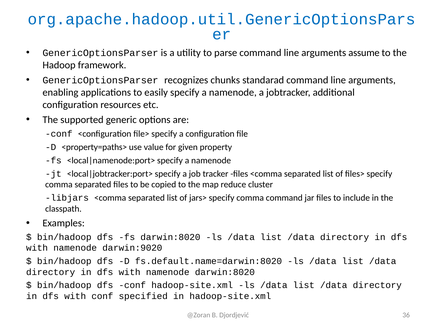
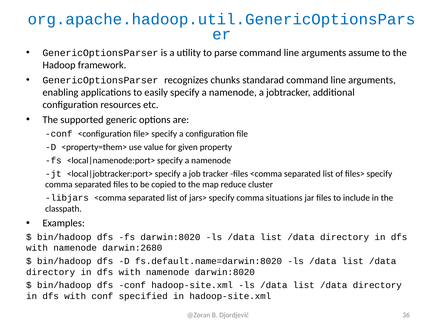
<property=paths>: <property=paths> -> <property=them>
comma command: command -> situations
darwin:9020: darwin:9020 -> darwin:2680
